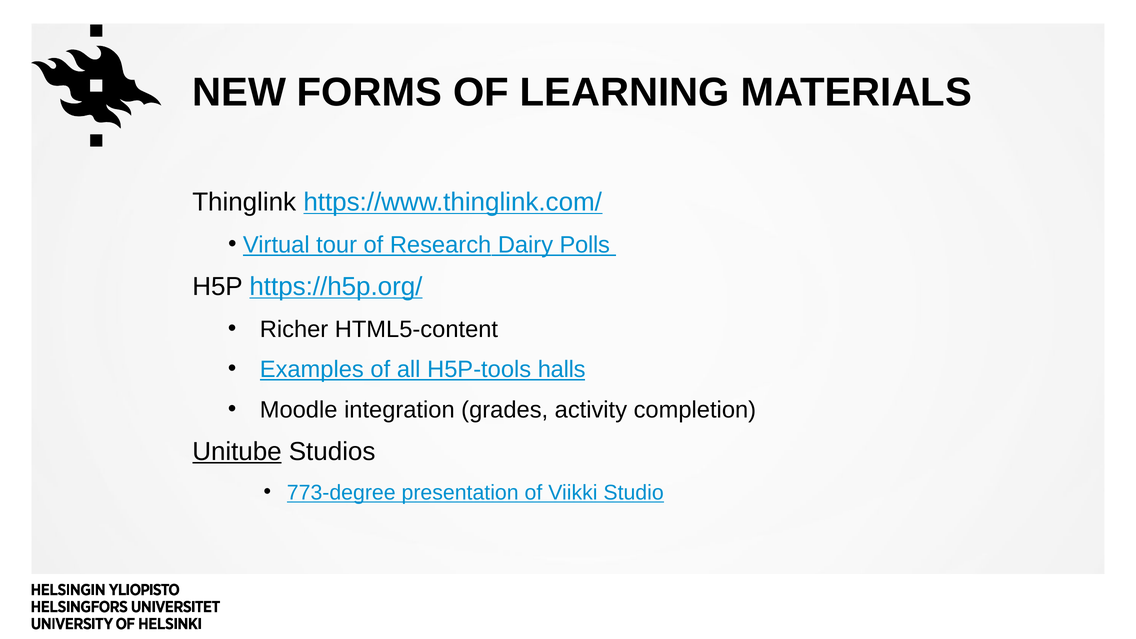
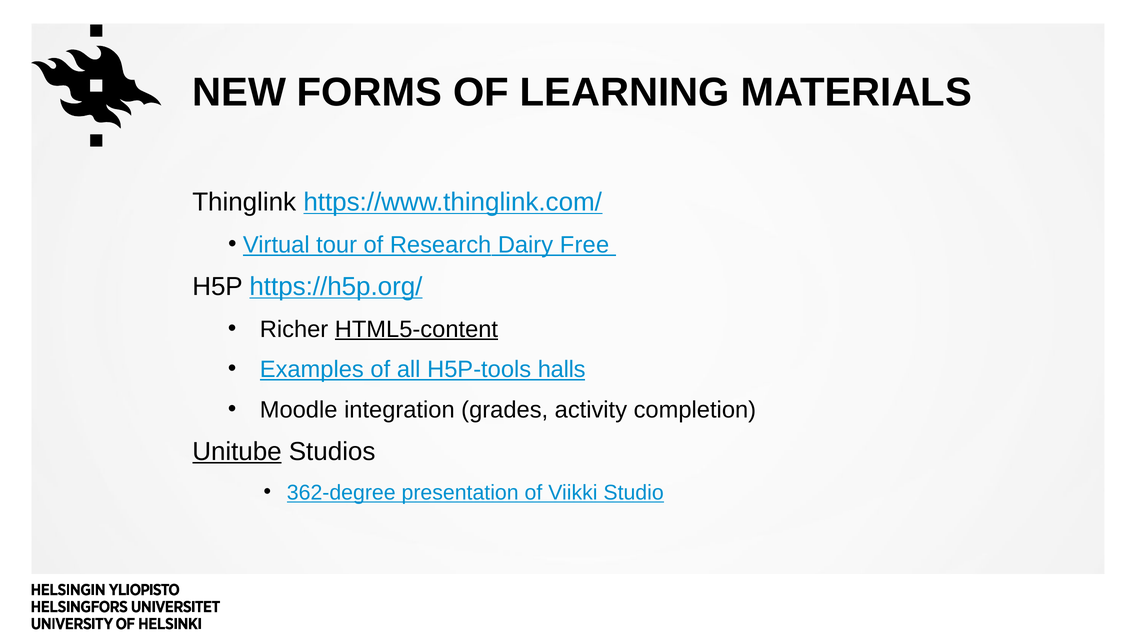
Polls: Polls -> Free
HTML5-content underline: none -> present
773-degree: 773-degree -> 362-degree
